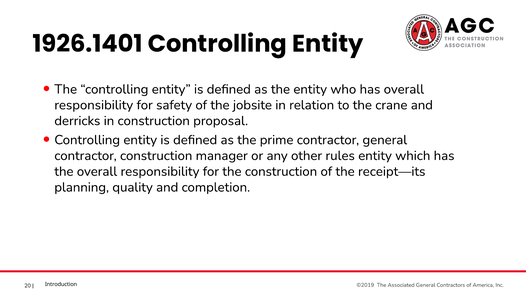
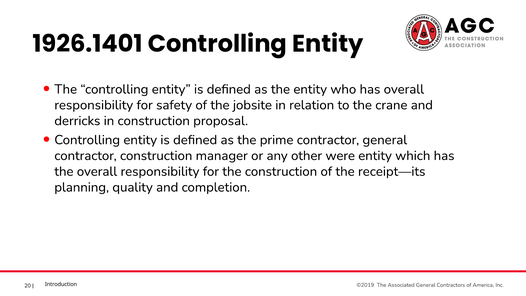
rules: rules -> were
